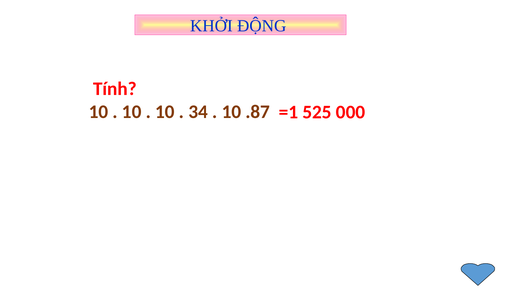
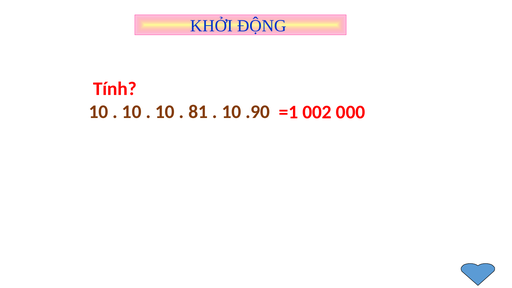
34: 34 -> 81
.87: .87 -> .90
525: 525 -> 002
